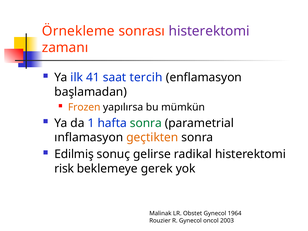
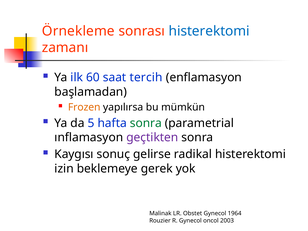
histerektomi at (209, 31) colour: purple -> blue
41: 41 -> 60
1: 1 -> 5
geçtikten colour: orange -> purple
Edilmiş: Edilmiş -> Kaygısı
risk: risk -> izin
